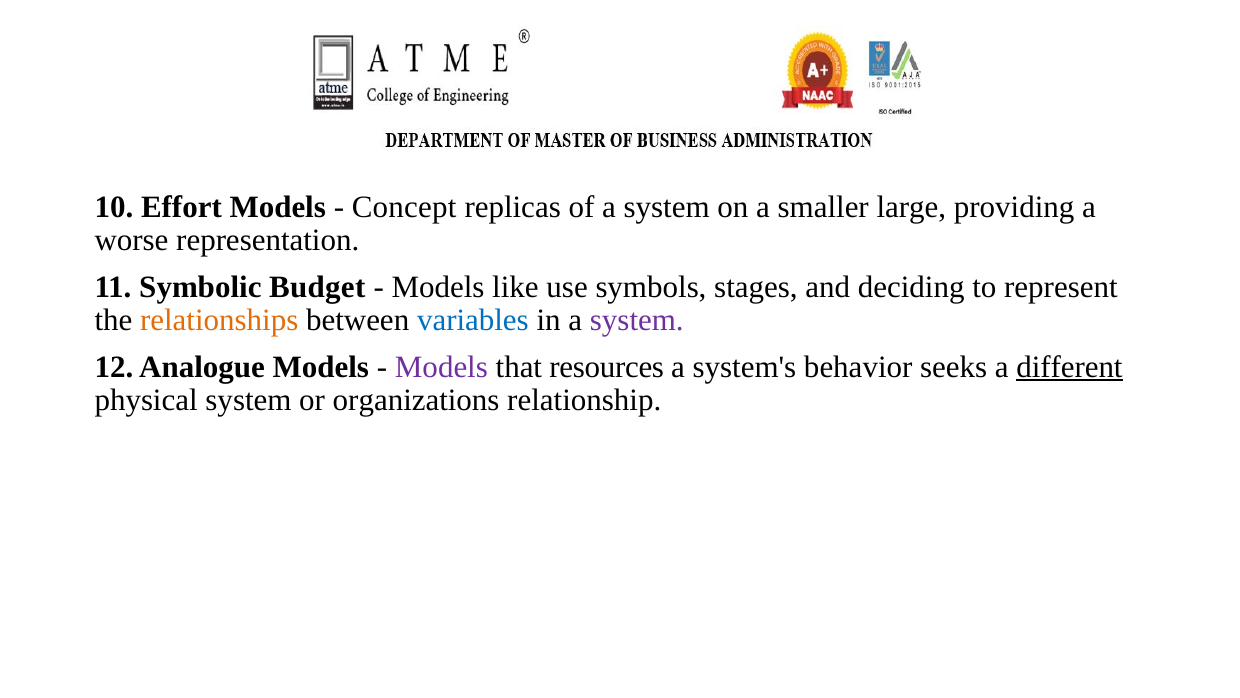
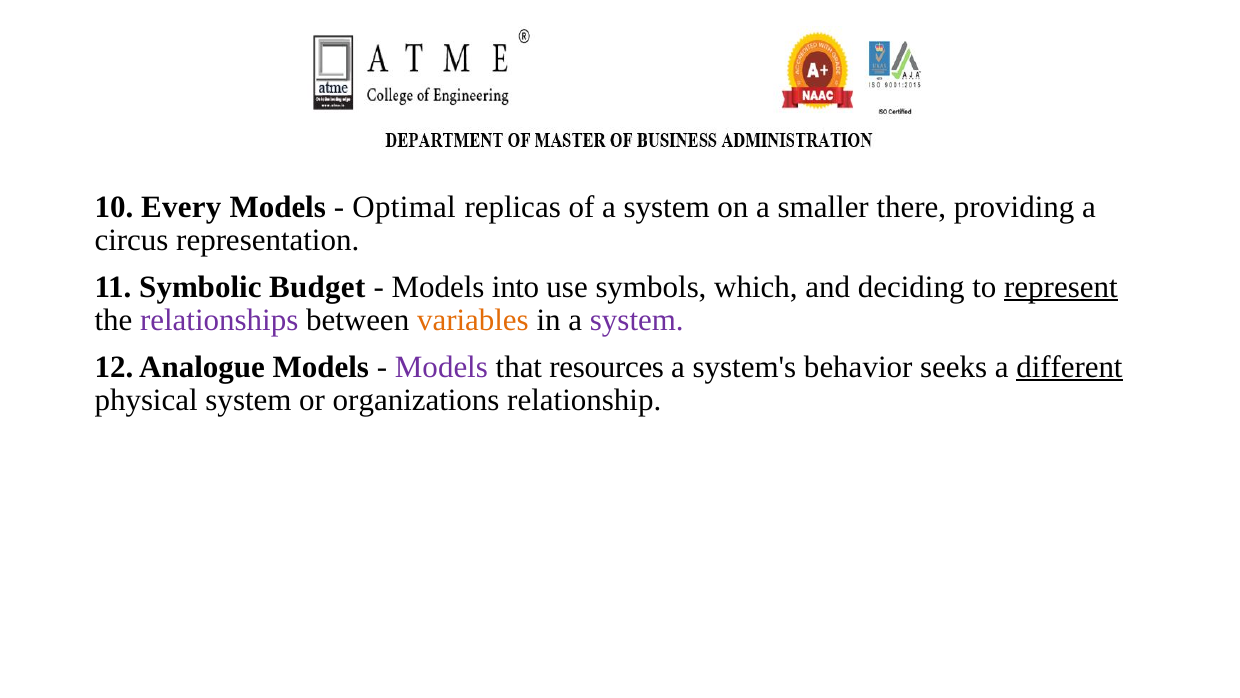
Effort: Effort -> Every
Concept: Concept -> Optimal
large: large -> there
worse: worse -> circus
like: like -> into
stages: stages -> which
represent underline: none -> present
relationships colour: orange -> purple
variables colour: blue -> orange
